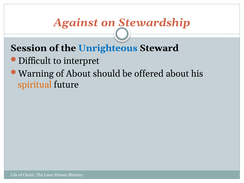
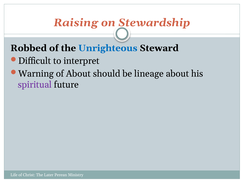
Against: Against -> Raising
Session: Session -> Robbed
offered: offered -> lineage
spiritual colour: orange -> purple
